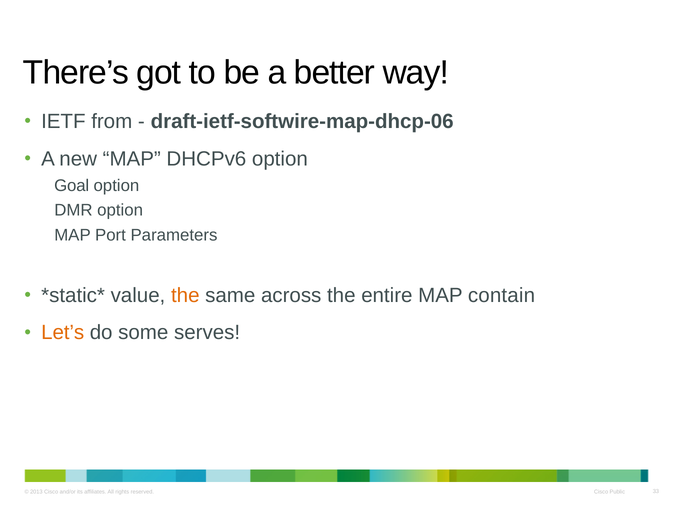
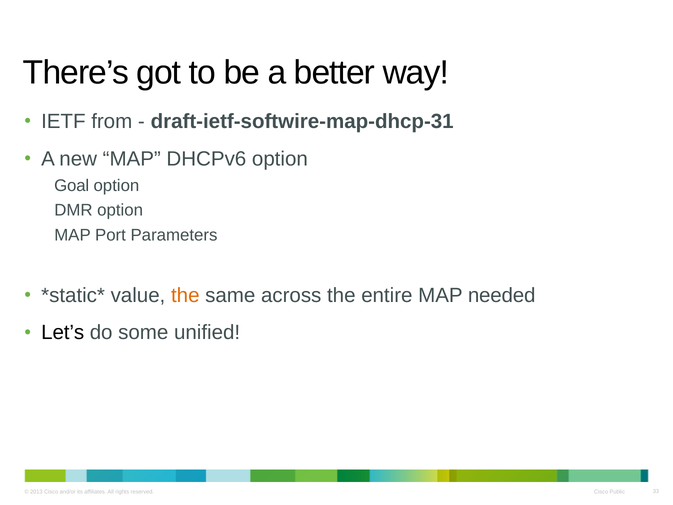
draft-ietf-softwire-map-dhcp-06: draft-ietf-softwire-map-dhcp-06 -> draft-ietf-softwire-map-dhcp-31
contain: contain -> needed
Let’s colour: orange -> black
serves: serves -> unified
